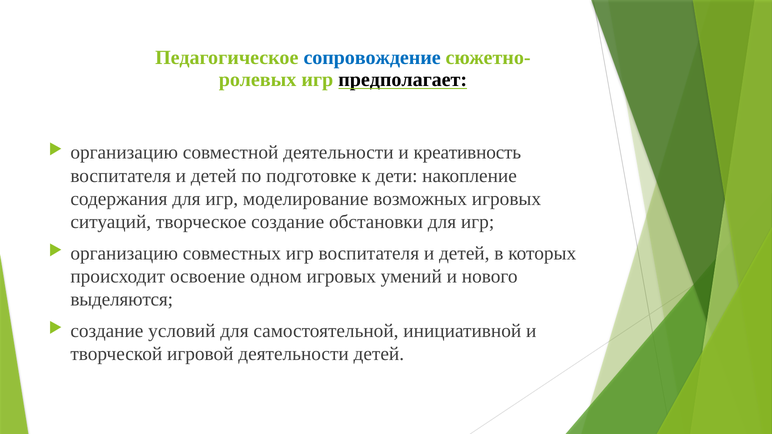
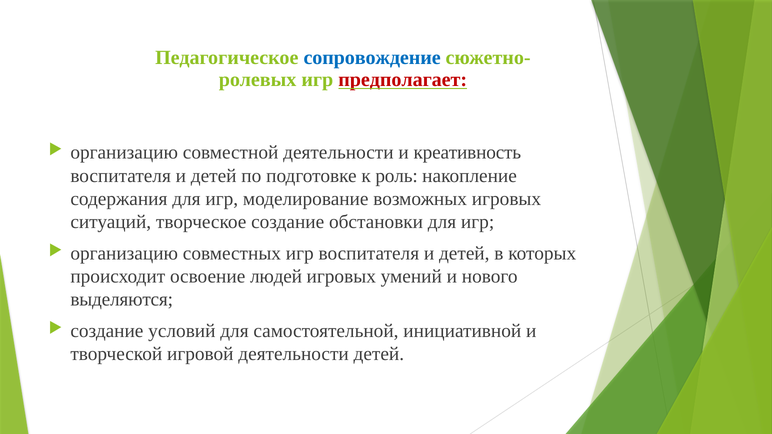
предполагает colour: black -> red
дети: дети -> роль
одном: одном -> людей
